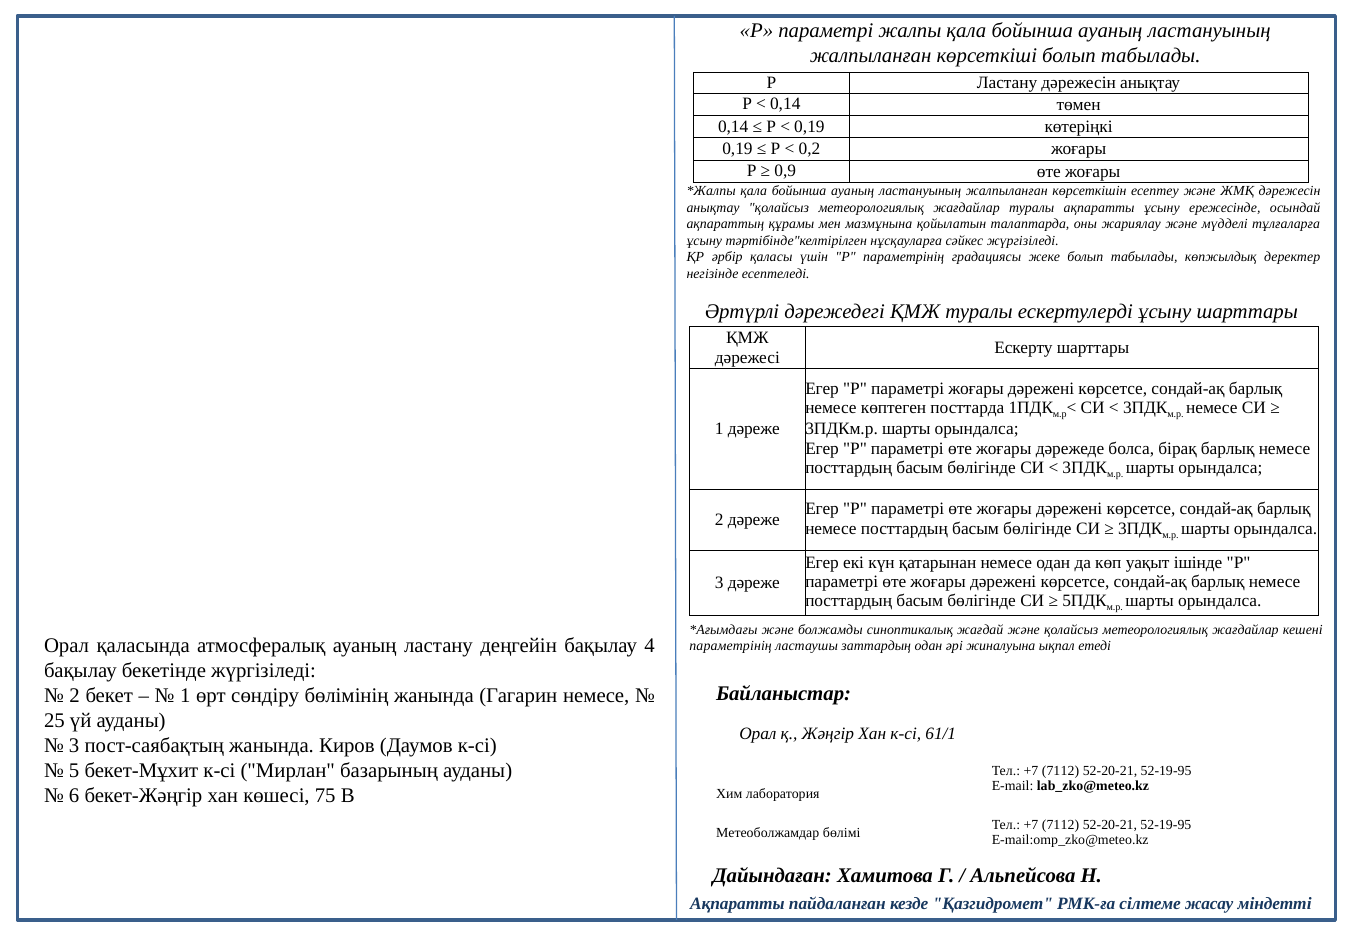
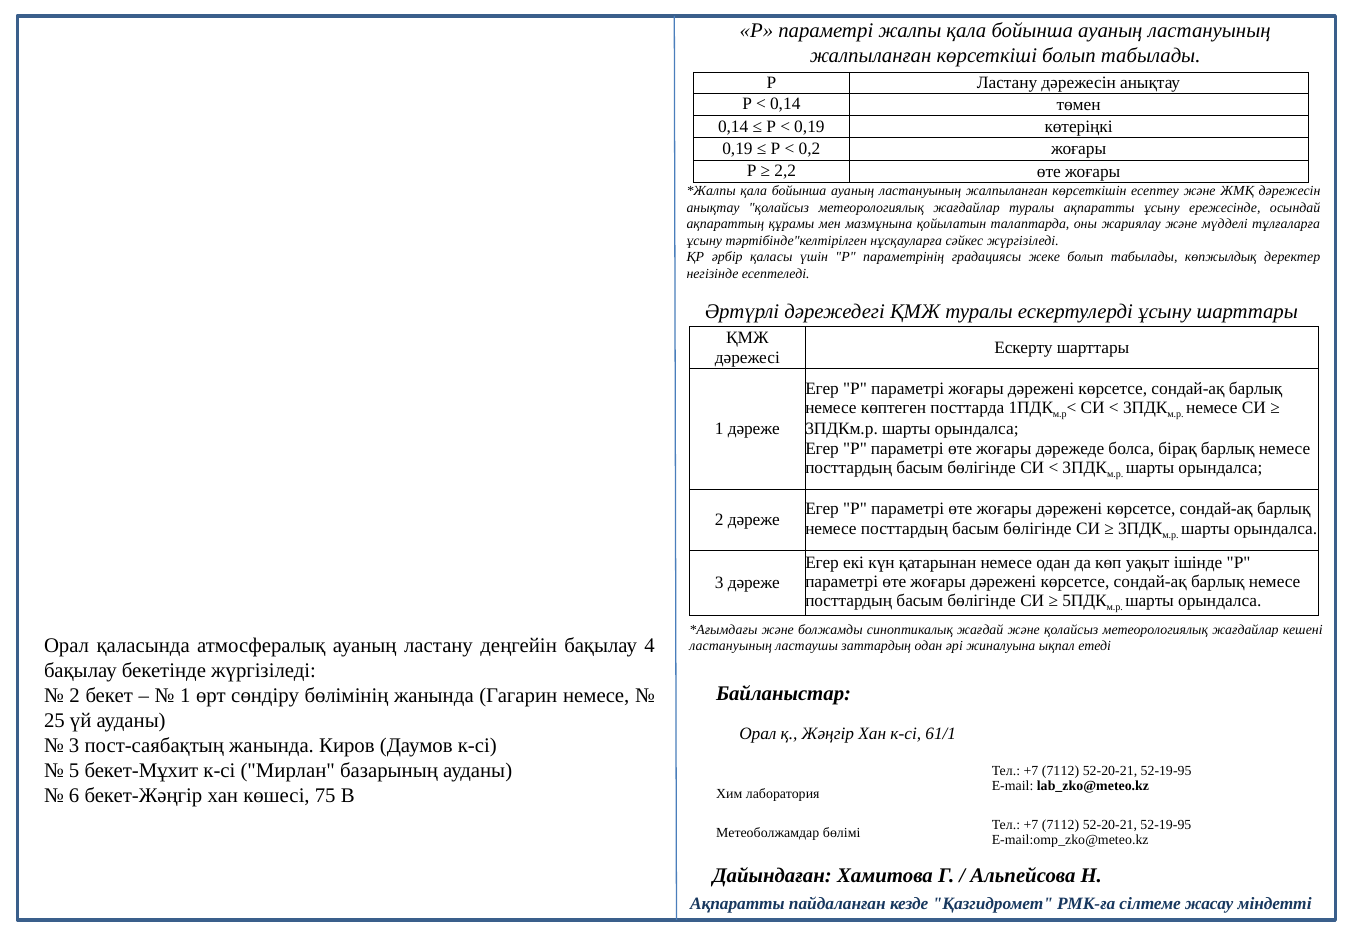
0,9: 0,9 -> 2,2
параметрінің at (731, 647): параметрінің -> ластануының
